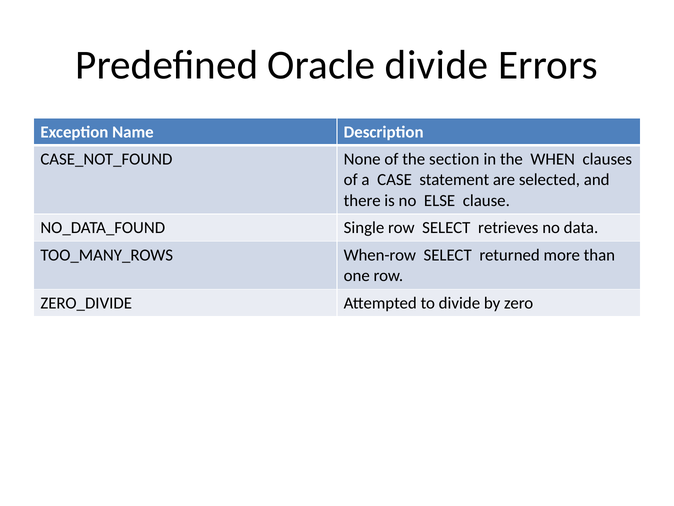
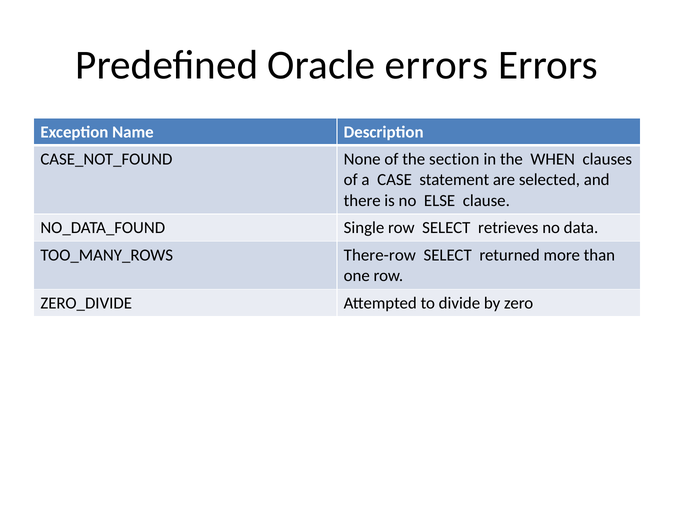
Oracle divide: divide -> errors
When-row: When-row -> There-row
